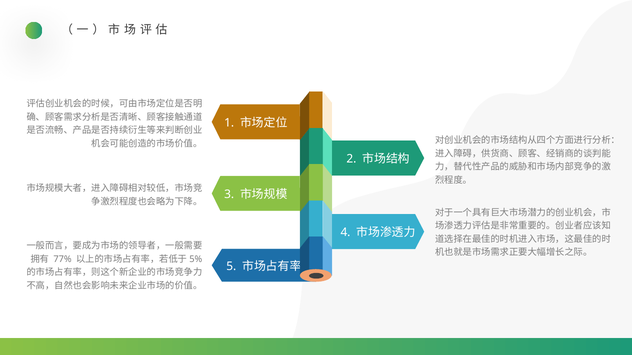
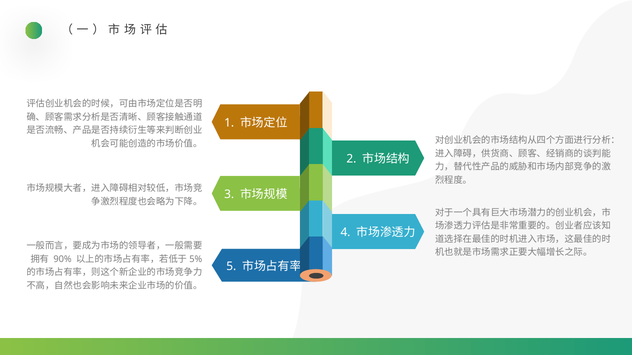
77%: 77% -> 90%
